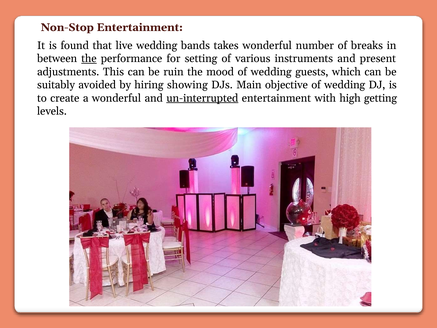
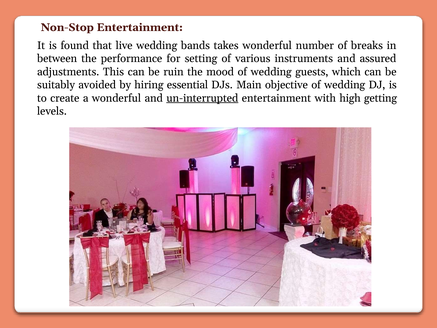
the at (89, 59) underline: present -> none
present: present -> assured
showing: showing -> essential
